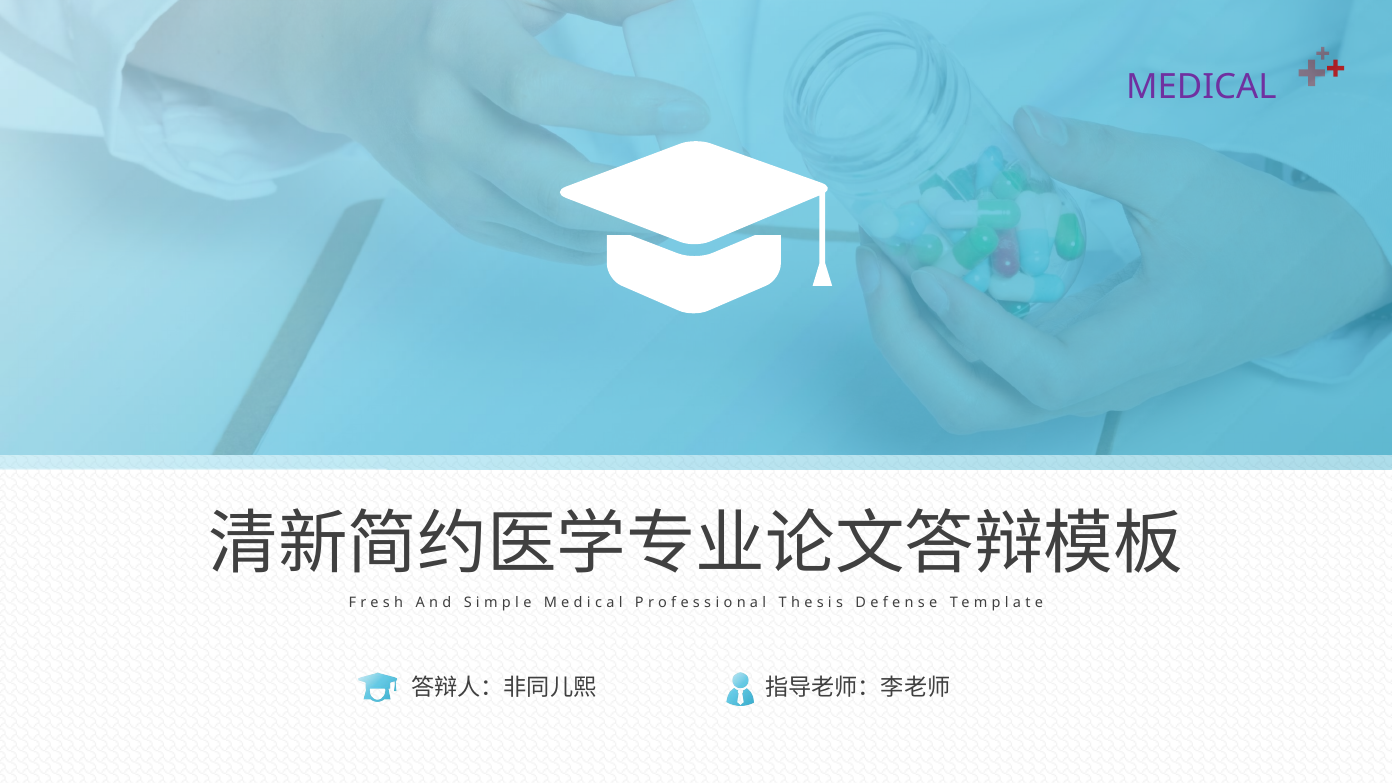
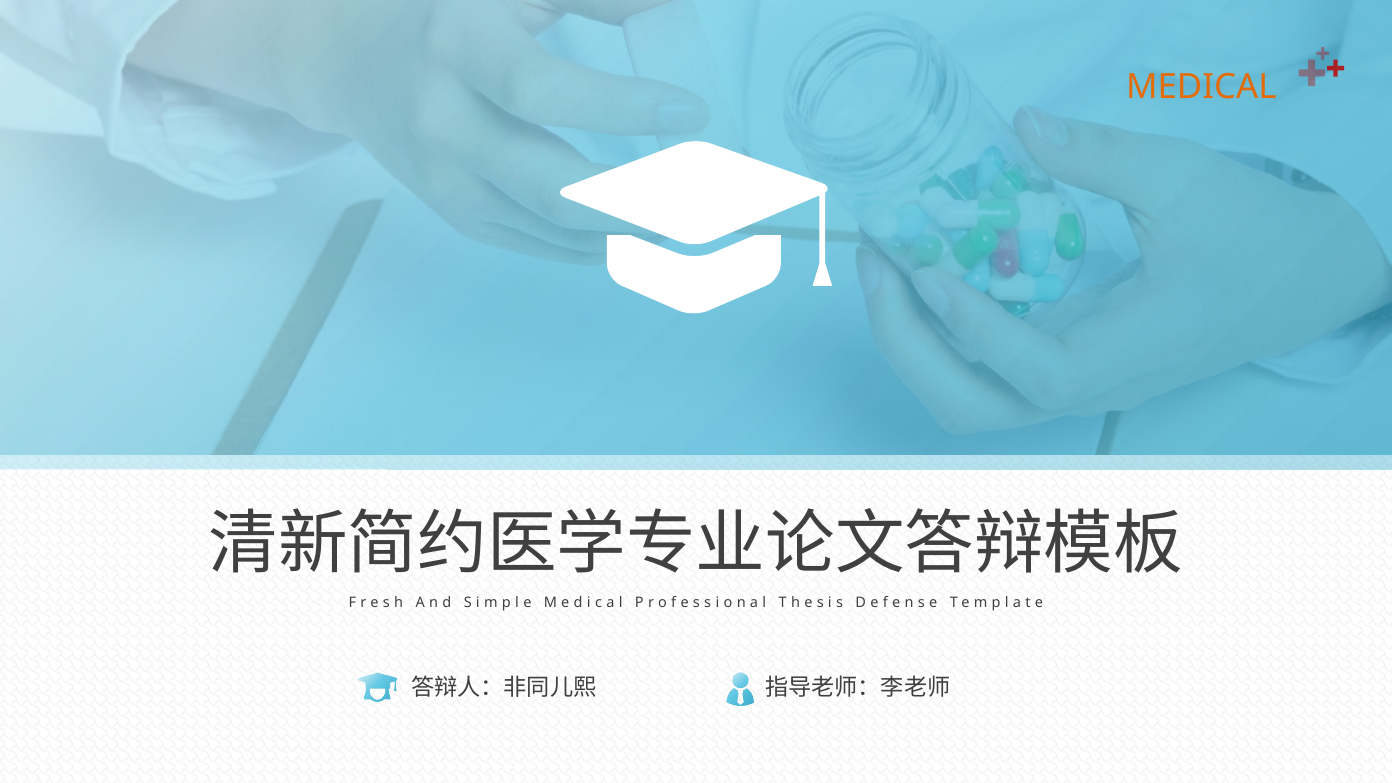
MEDICAL colour: purple -> orange
